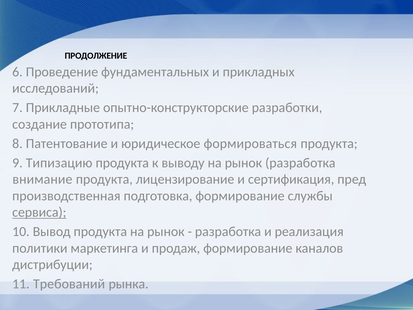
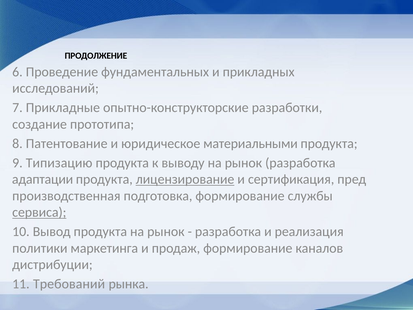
формироваться: формироваться -> материальными
внимание: внимание -> адаптации
лицензирование underline: none -> present
